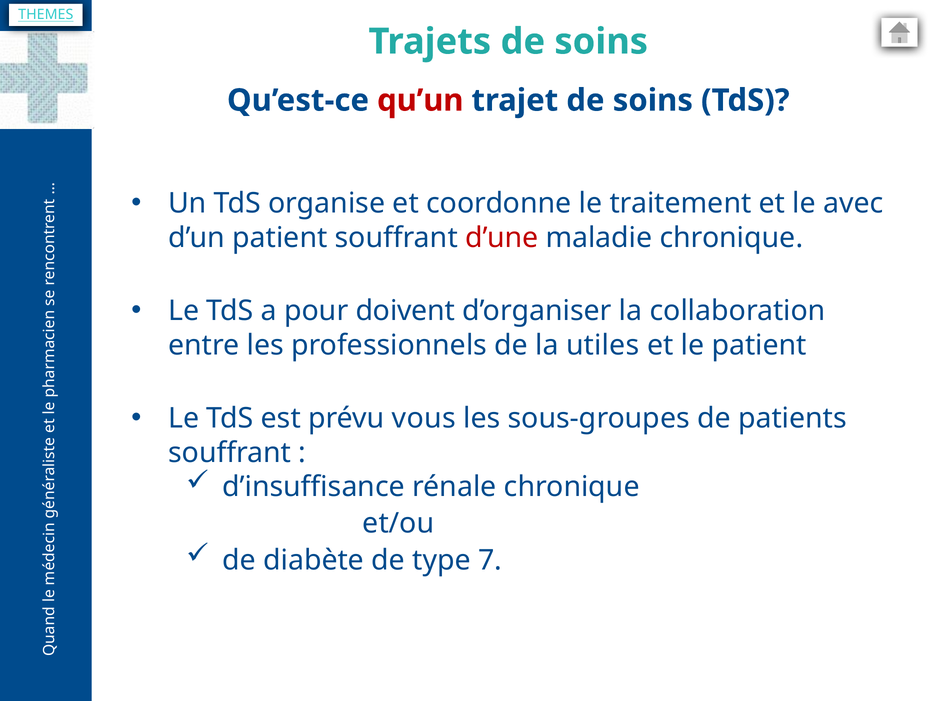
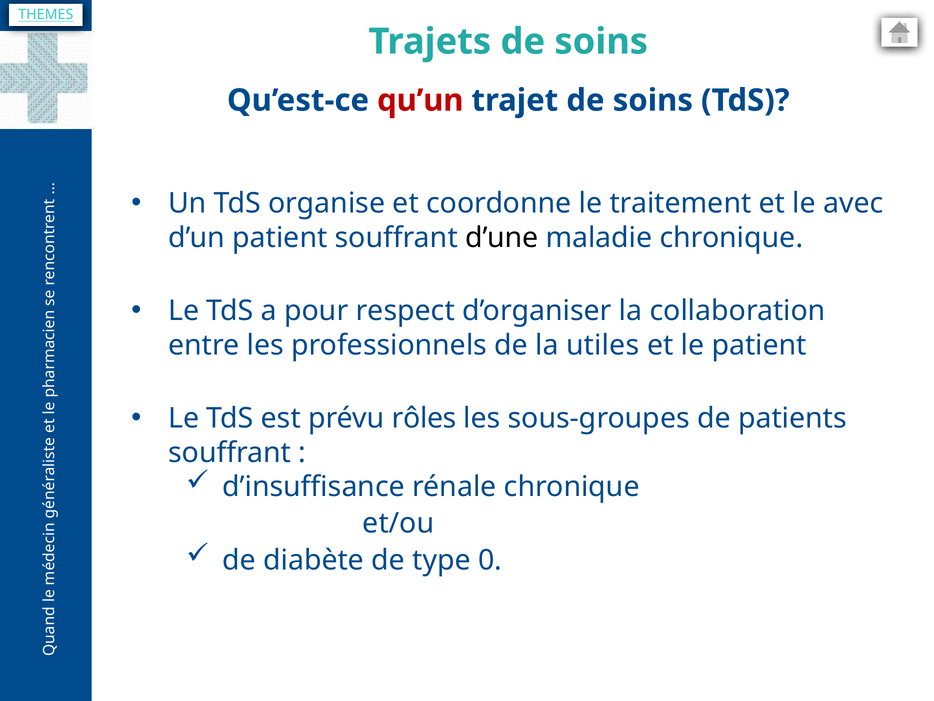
d’une colour: red -> black
doivent: doivent -> respect
vous: vous -> rôles
7: 7 -> 0
